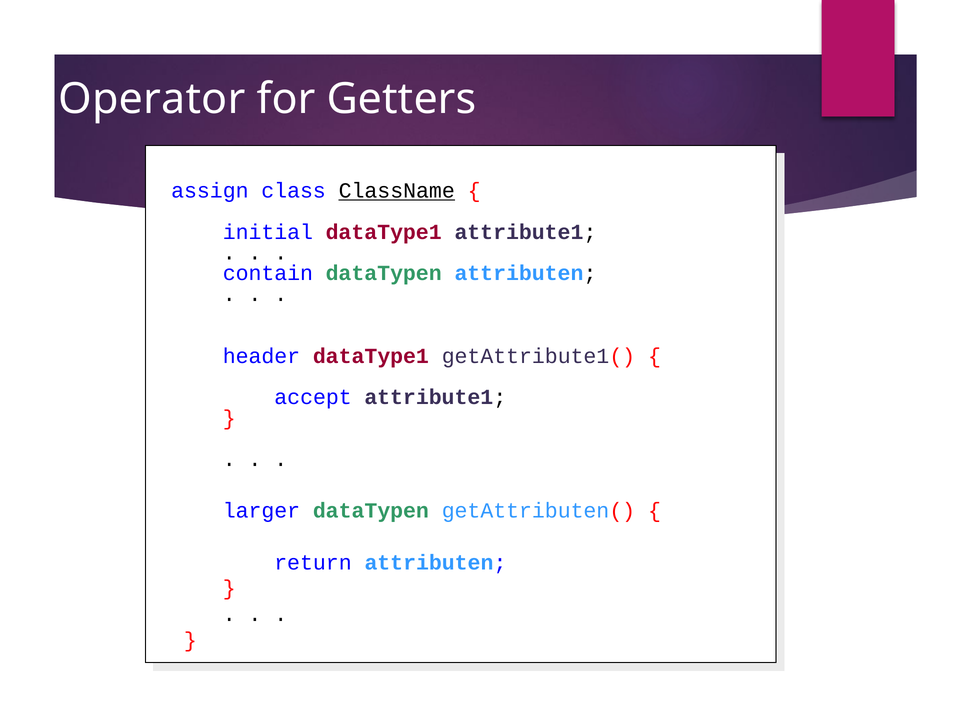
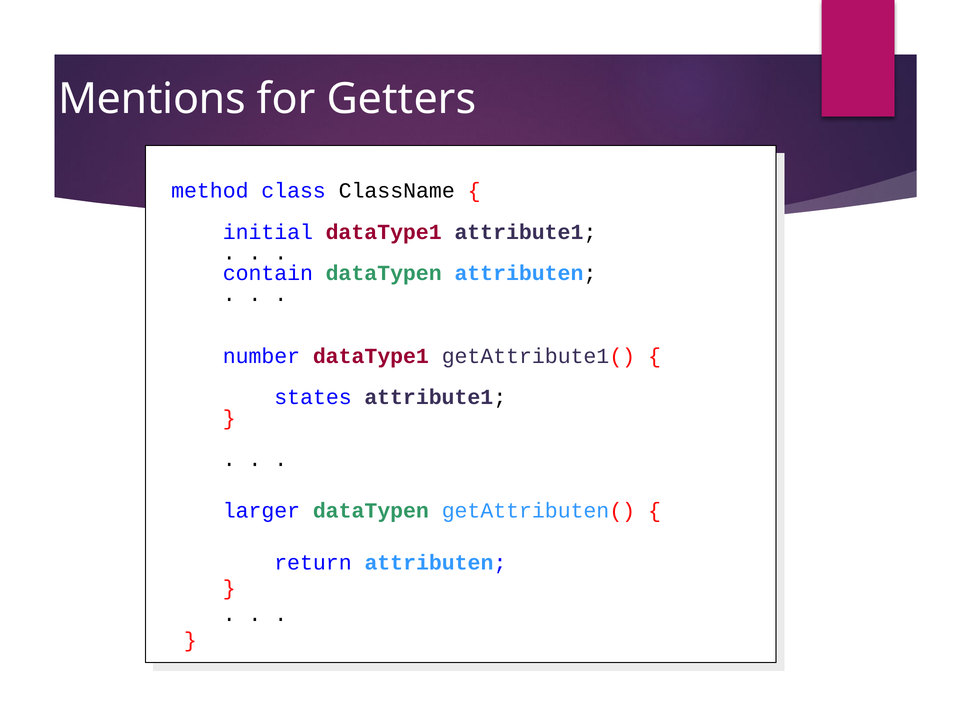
Operator: Operator -> Mentions
assign: assign -> method
ClassName underline: present -> none
header: header -> number
accept: accept -> states
